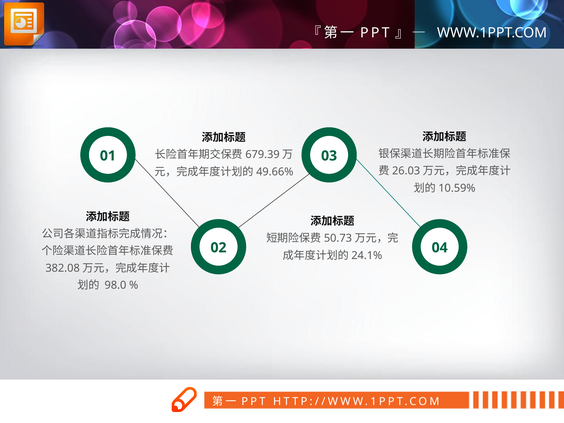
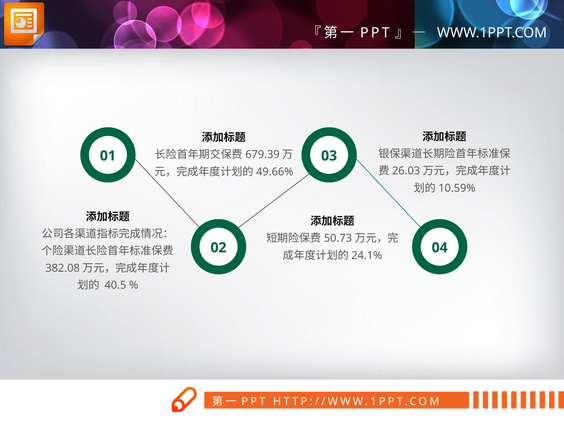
98.0: 98.0 -> 40.5
